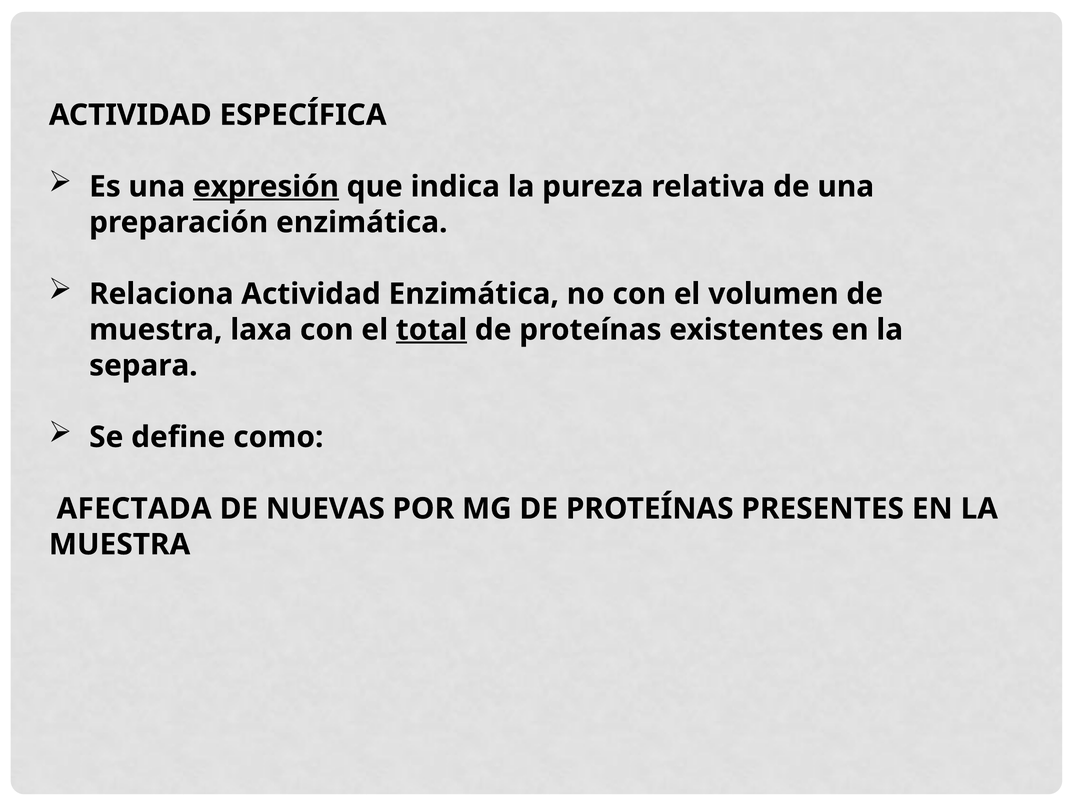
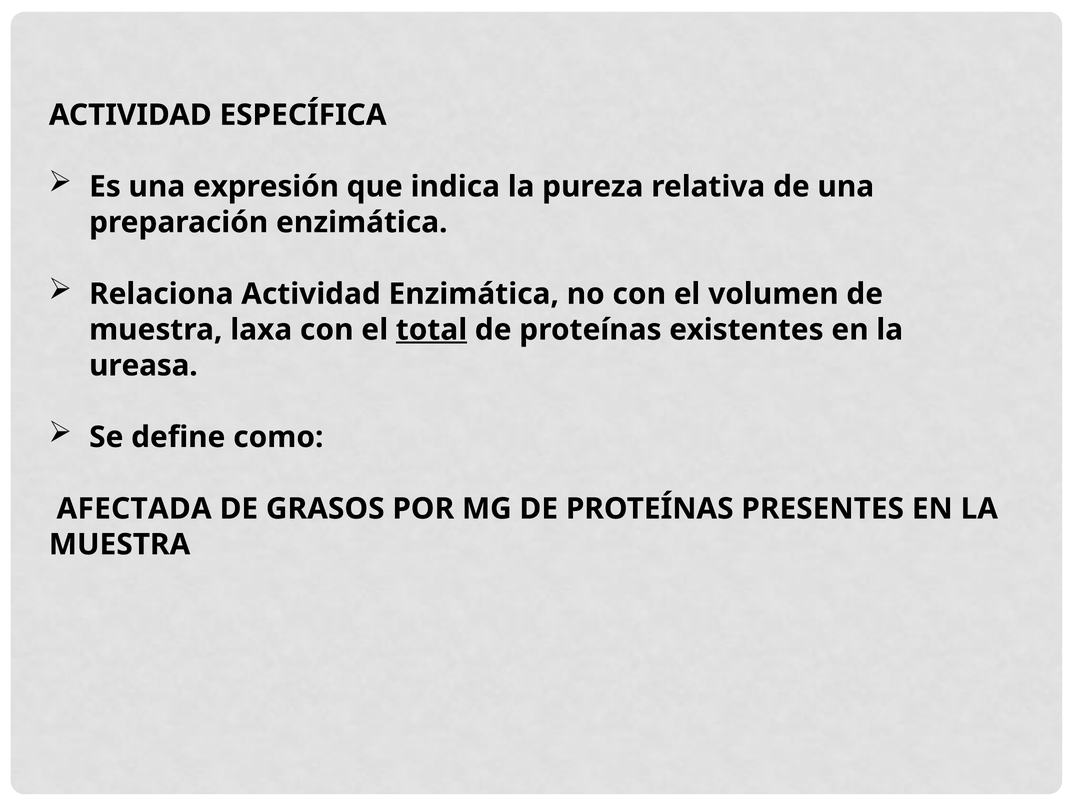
expresión underline: present -> none
separa: separa -> ureasa
NUEVAS: NUEVAS -> GRASOS
